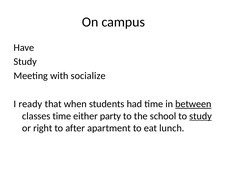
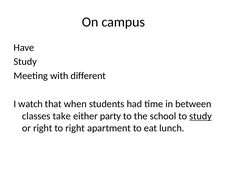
socialize: socialize -> different
ready: ready -> watch
between underline: present -> none
classes time: time -> take
to after: after -> right
